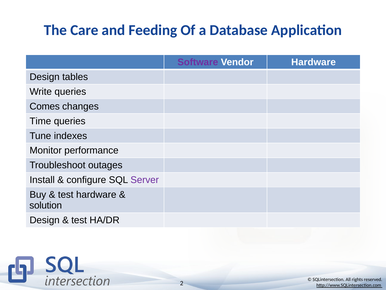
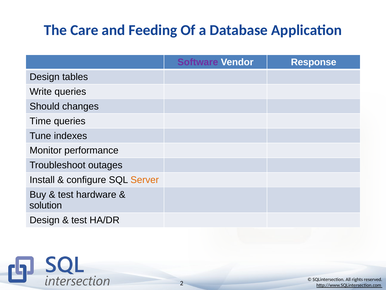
Vendor Hardware: Hardware -> Response
Comes: Comes -> Should
Server colour: purple -> orange
